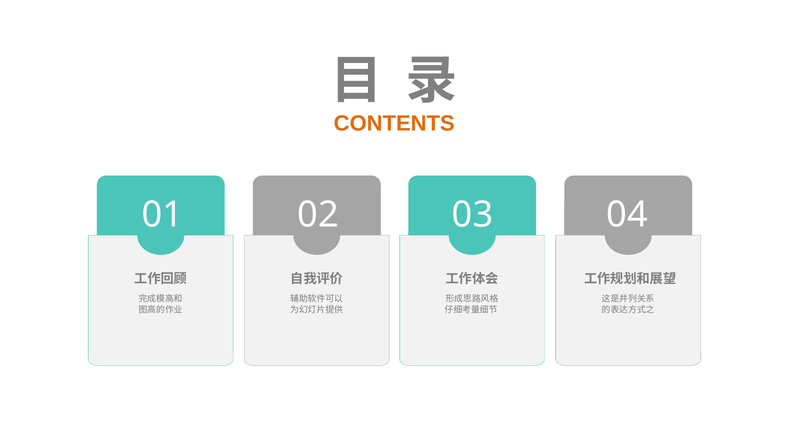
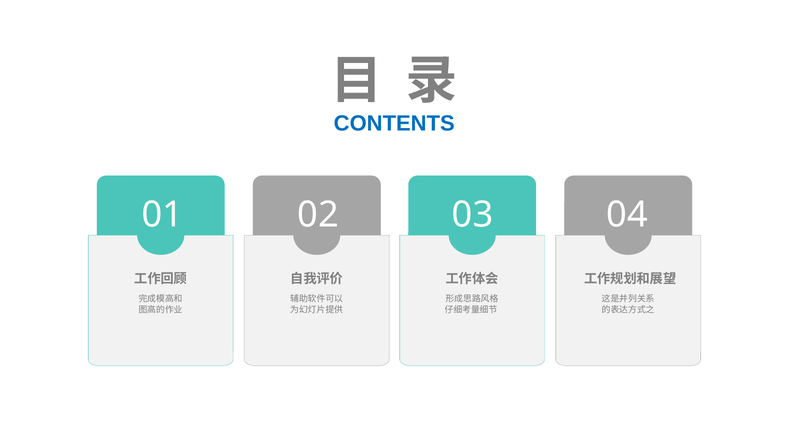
CONTENTS colour: orange -> blue
